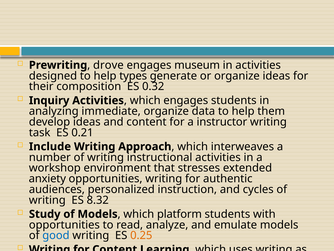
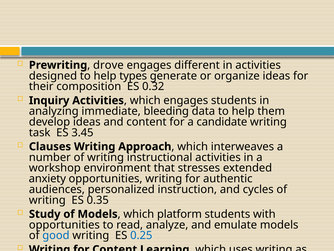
museum: museum -> different
immediate organize: organize -> bleeding
instructor: instructor -> candidate
0.21: 0.21 -> 3.45
Include: Include -> Clauses
8.32: 8.32 -> 0.35
0.25 colour: orange -> blue
